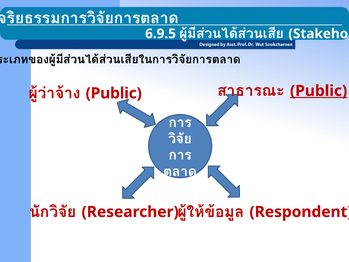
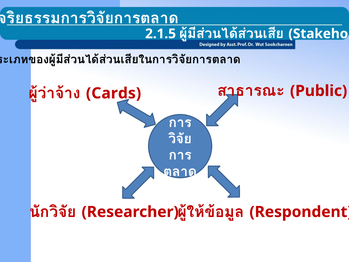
6.9.5: 6.9.5 -> 2.1.5
Public at (319, 91) underline: present -> none
Public at (114, 93): Public -> Cards
